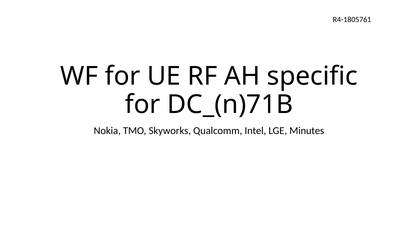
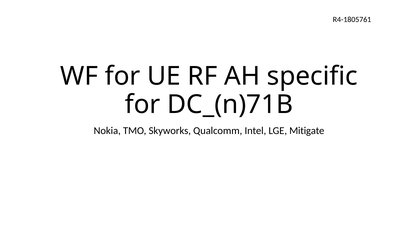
Minutes: Minutes -> Mitigate
